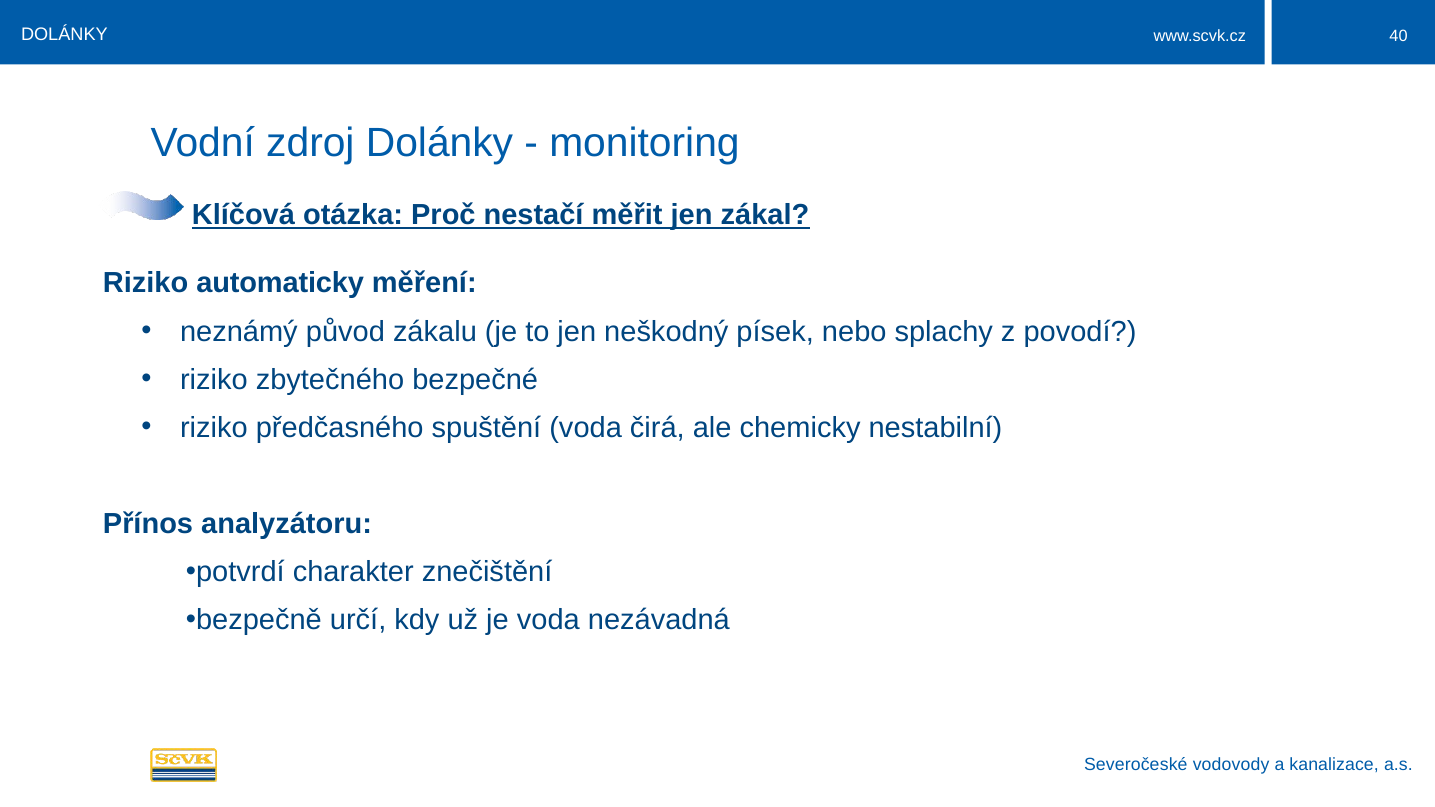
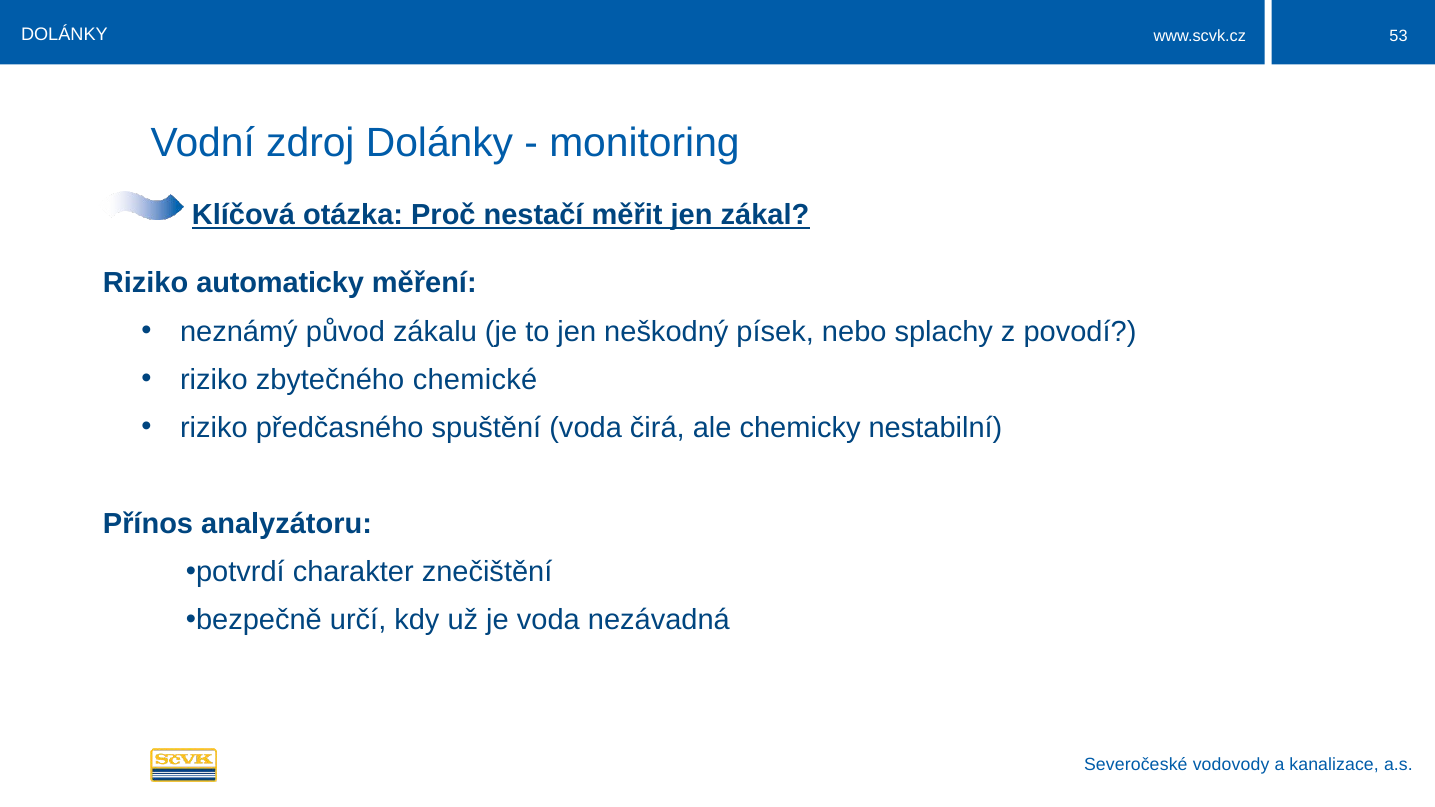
40: 40 -> 53
bezpečné: bezpečné -> chemické
